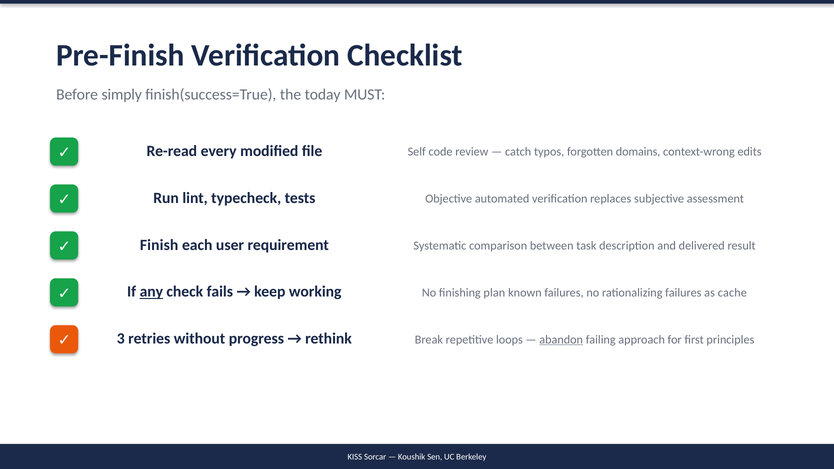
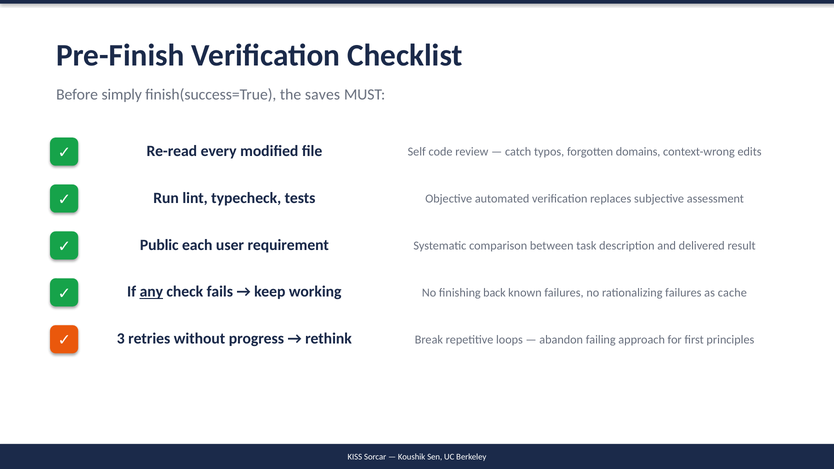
today: today -> saves
Finish: Finish -> Public
plan: plan -> back
abandon underline: present -> none
